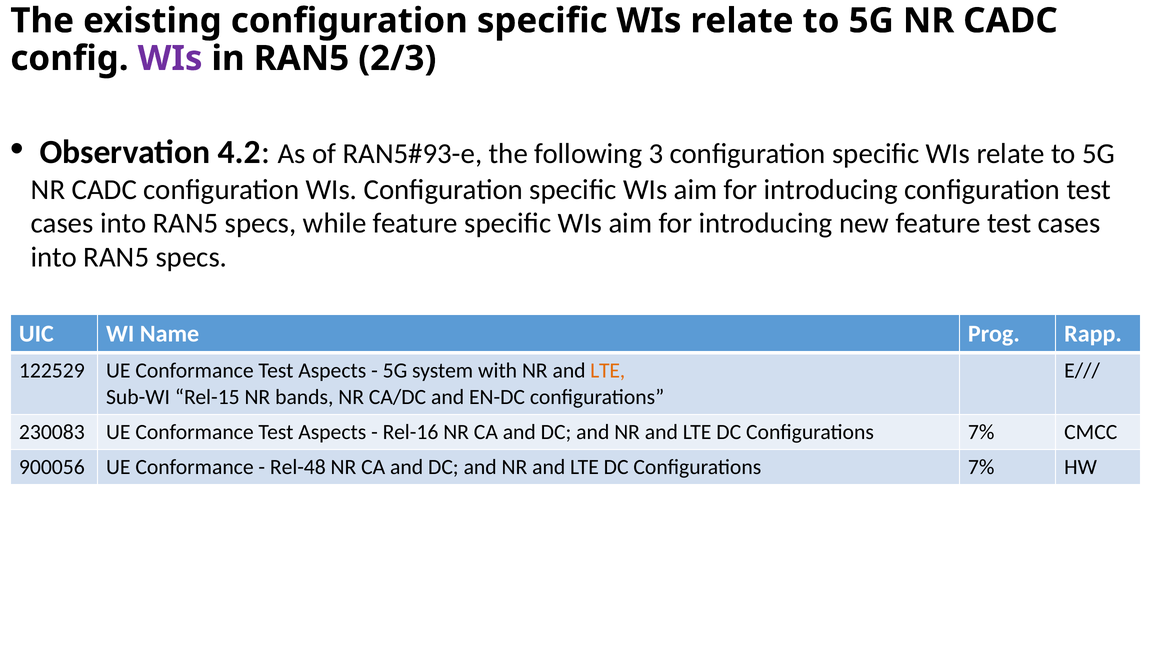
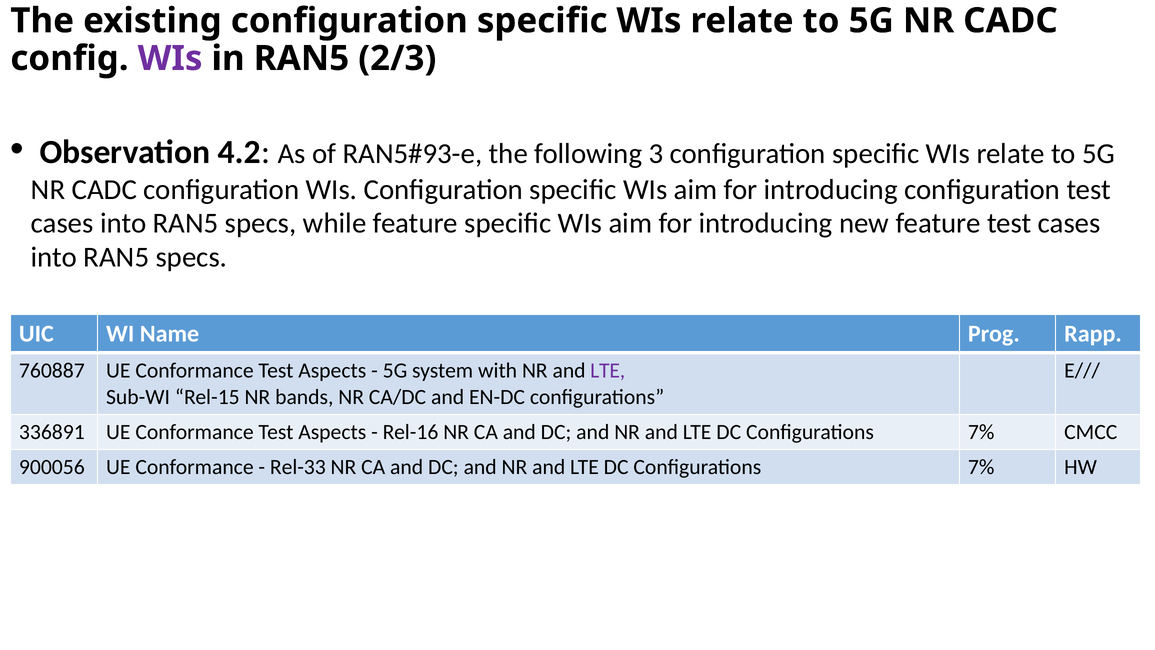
122529: 122529 -> 760887
LTE at (608, 370) colour: orange -> purple
230083: 230083 -> 336891
Rel-48: Rel-48 -> Rel-33
